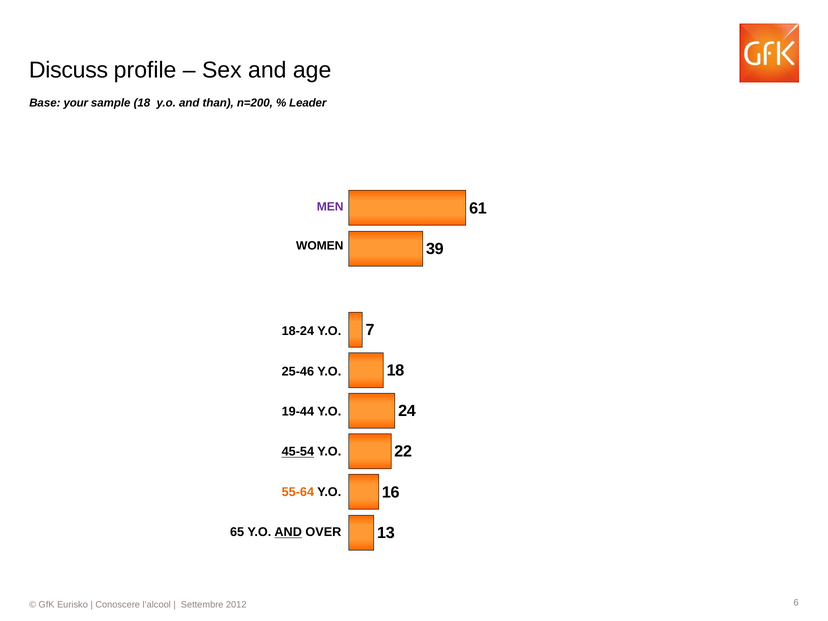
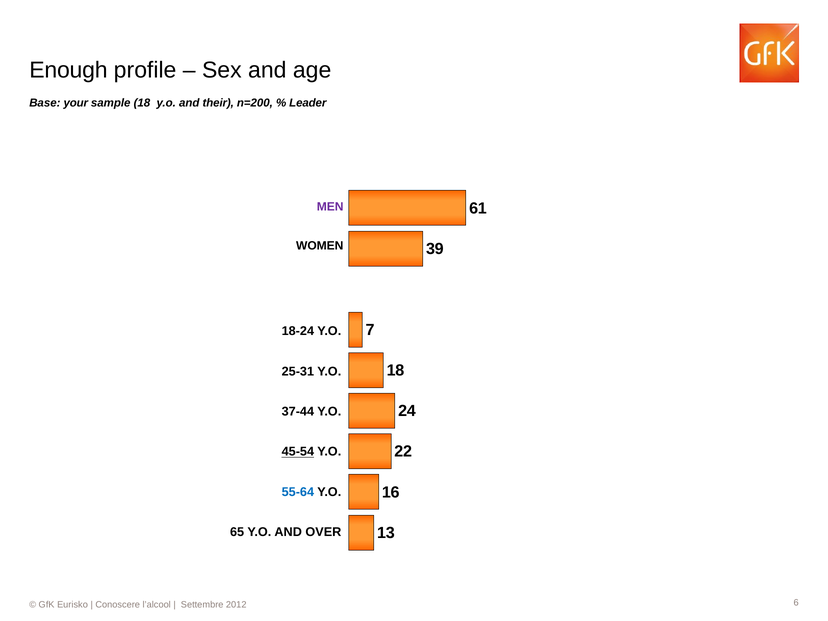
Discuss: Discuss -> Enough
than: than -> their
25-46: 25-46 -> 25-31
19-44: 19-44 -> 37-44
55-64 colour: orange -> blue
AND at (288, 532) underline: present -> none
